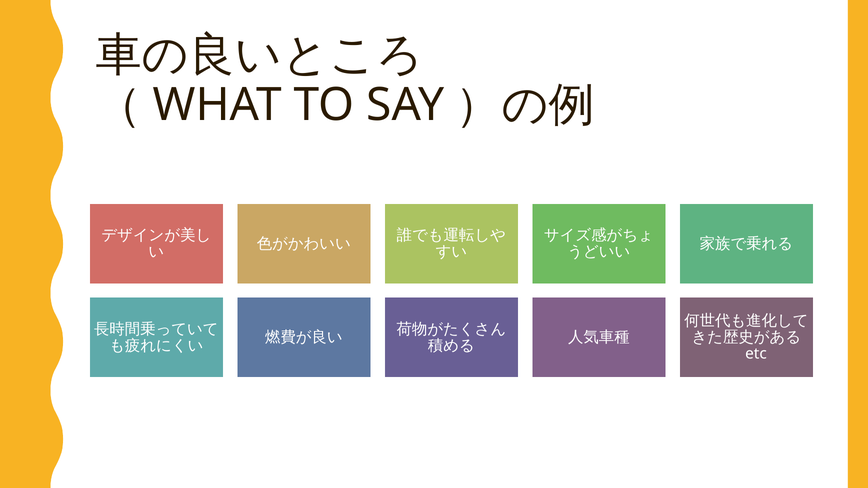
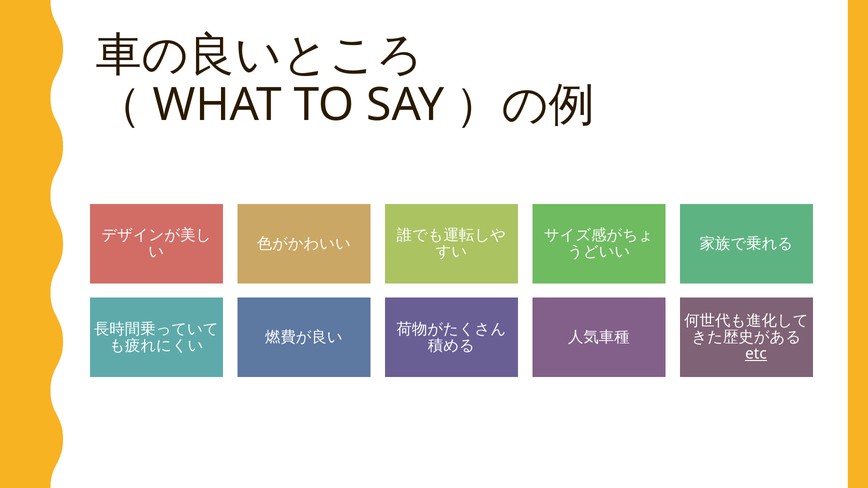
etc underline: none -> present
